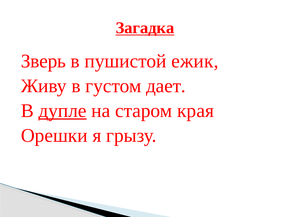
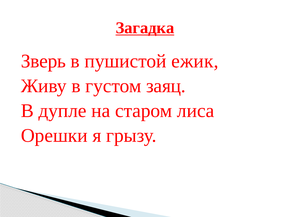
дает: дает -> заяц
дупле underline: present -> none
края: края -> лиса
